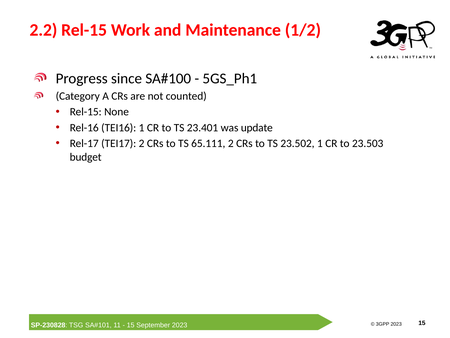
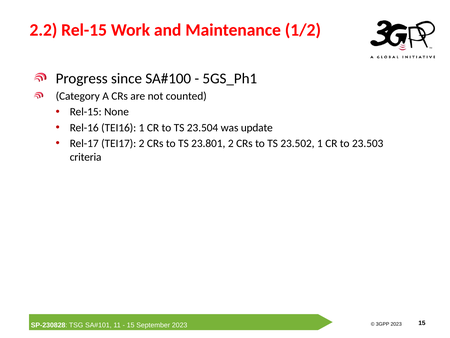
23.401: 23.401 -> 23.504
65.111: 65.111 -> 23.801
budget: budget -> criteria
